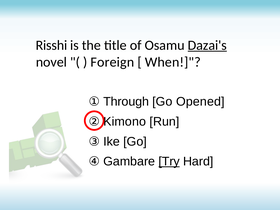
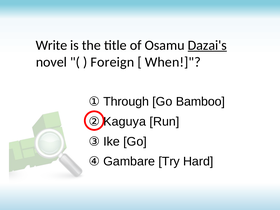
Risshi: Risshi -> Write
Opened: Opened -> Bamboo
Kimono: Kimono -> Kaguya
Try underline: present -> none
